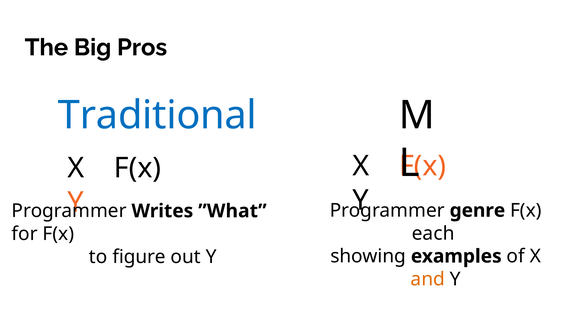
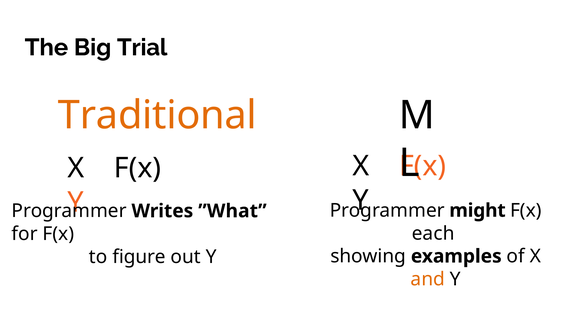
Pros: Pros -> Trial
Traditional colour: blue -> orange
genre: genre -> might
